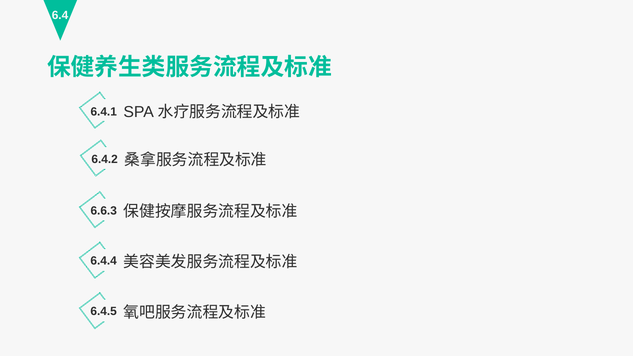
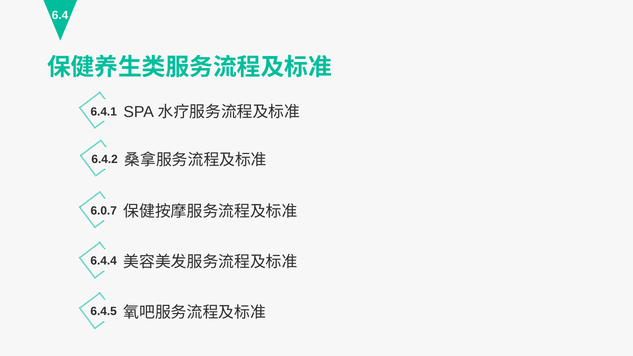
6.6.3: 6.6.3 -> 6.0.7
